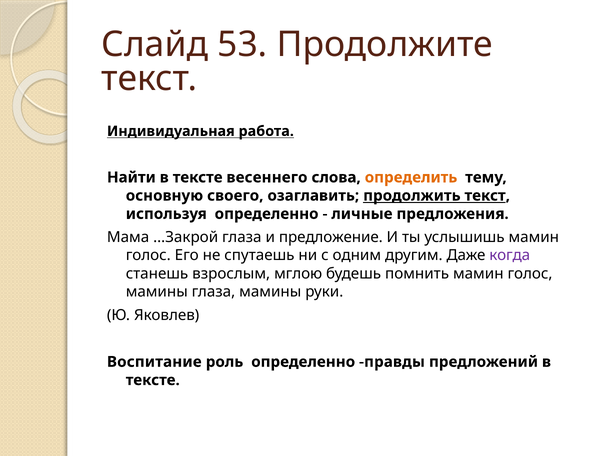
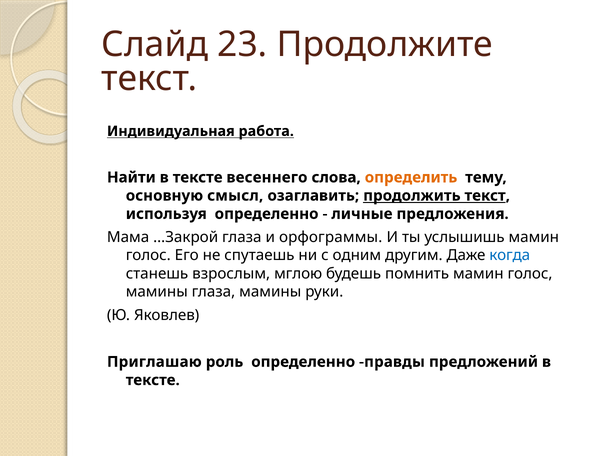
53: 53 -> 23
своего: своего -> смысл
предложение: предложение -> орфограммы
когда colour: purple -> blue
Воспитание: Воспитание -> Приглашаю
